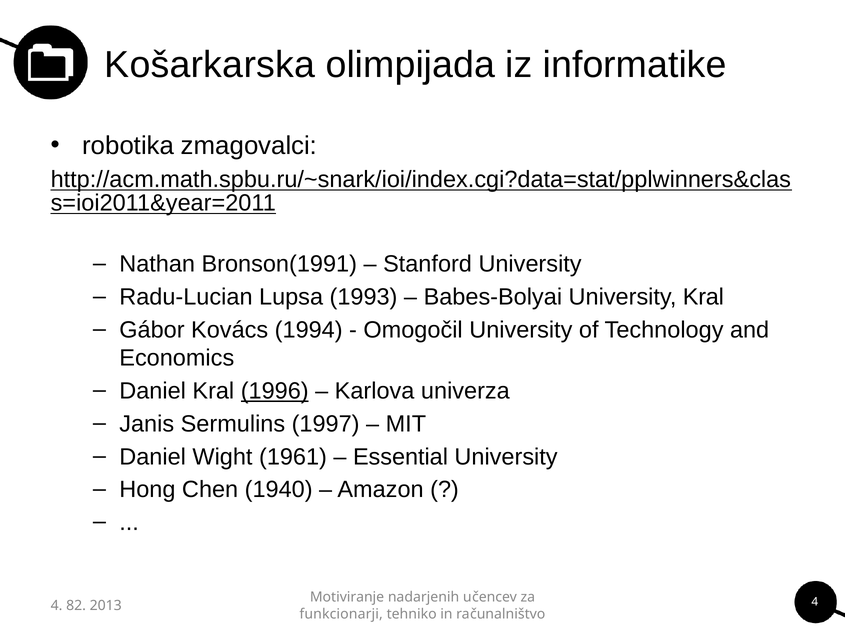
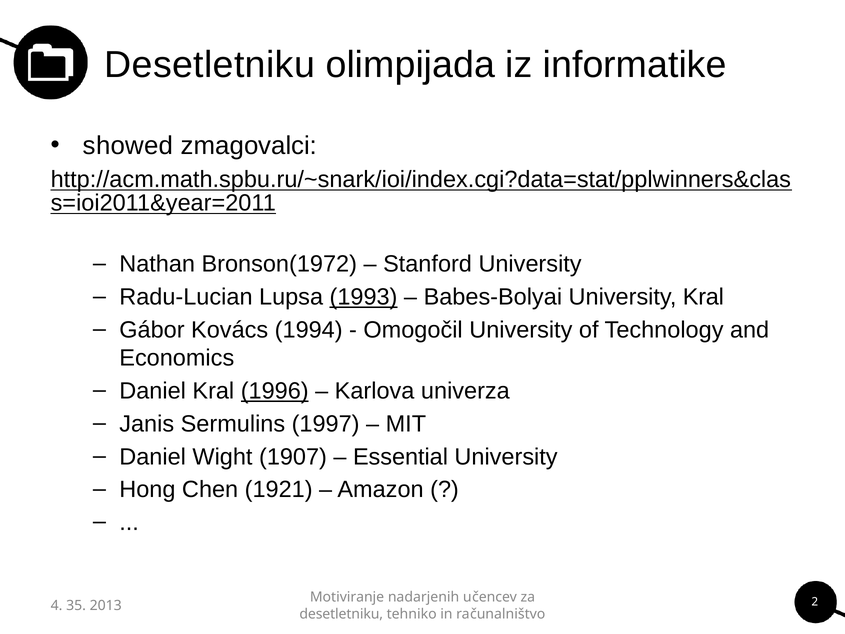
Košarkarska at (210, 65): Košarkarska -> Desetletniku
robotika: robotika -> showed
Bronson(1991: Bronson(1991 -> Bronson(1972
1993 underline: none -> present
1961: 1961 -> 1907
1940: 1940 -> 1921
82: 82 -> 35
2013 4: 4 -> 2
funkcionarji at (341, 614): funkcionarji -> desetletniku
